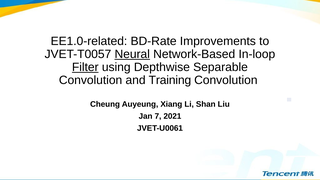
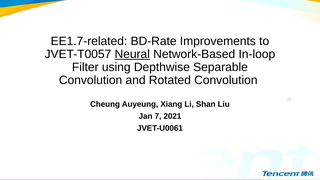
EE1.0-related: EE1.0-related -> EE1.7-related
Filter underline: present -> none
Training: Training -> Rotated
